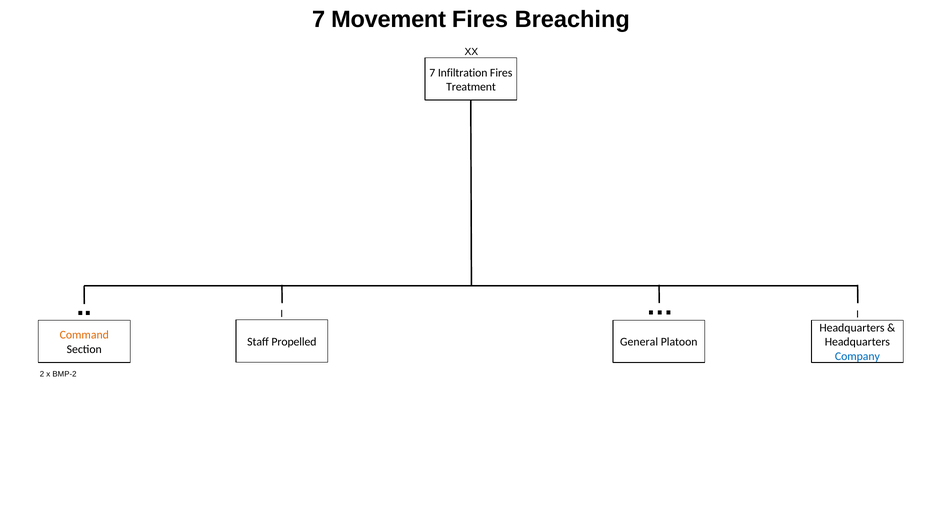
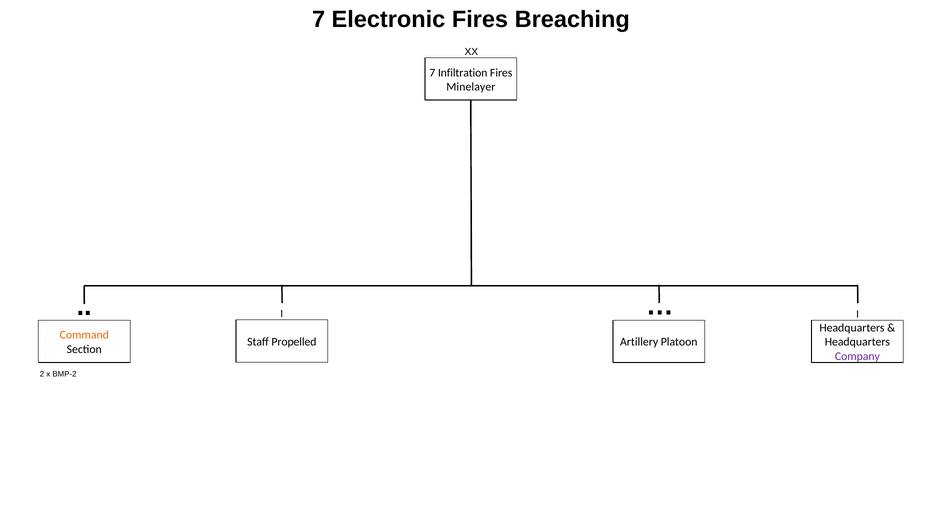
Movement: Movement -> Electronic
Treatment: Treatment -> Minelayer
General: General -> Artillery
Company colour: blue -> purple
